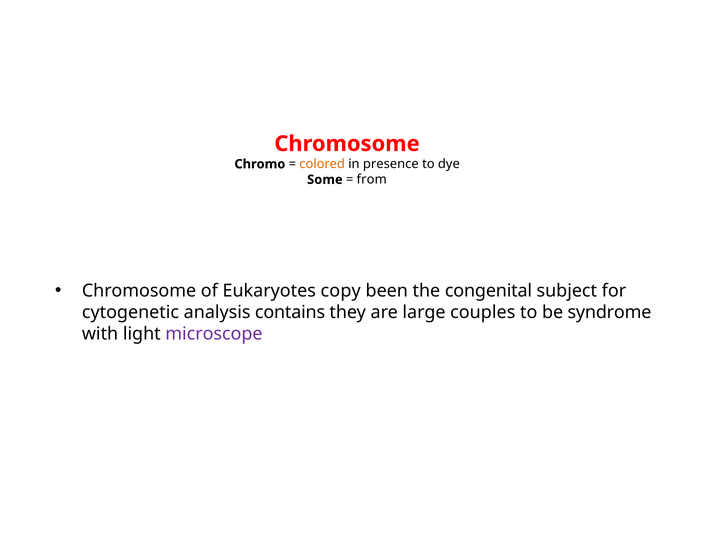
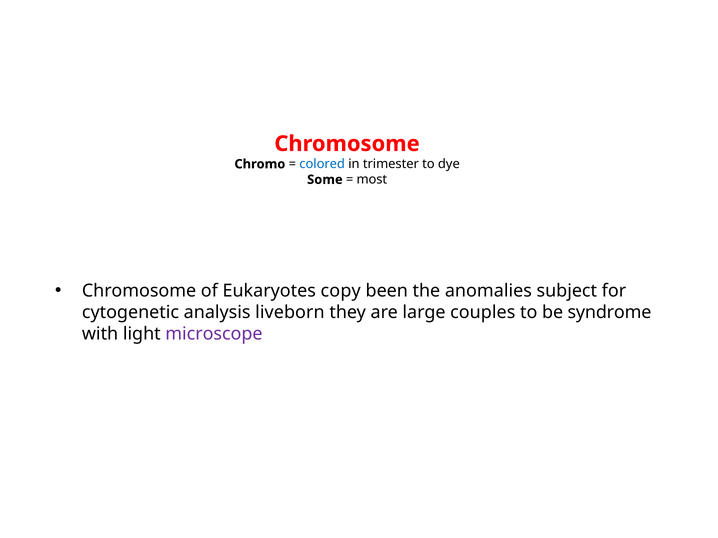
colored colour: orange -> blue
presence: presence -> trimester
from: from -> most
congenital: congenital -> anomalies
contains: contains -> liveborn
